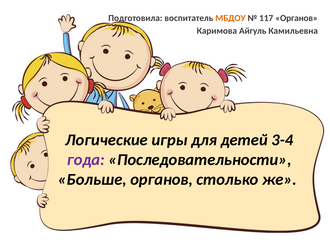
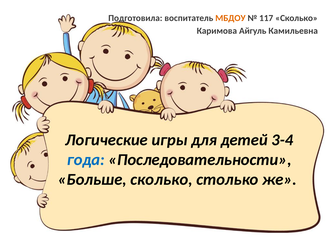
117 Органов: Органов -> Сколько
года colour: purple -> blue
Больше органов: органов -> сколько
